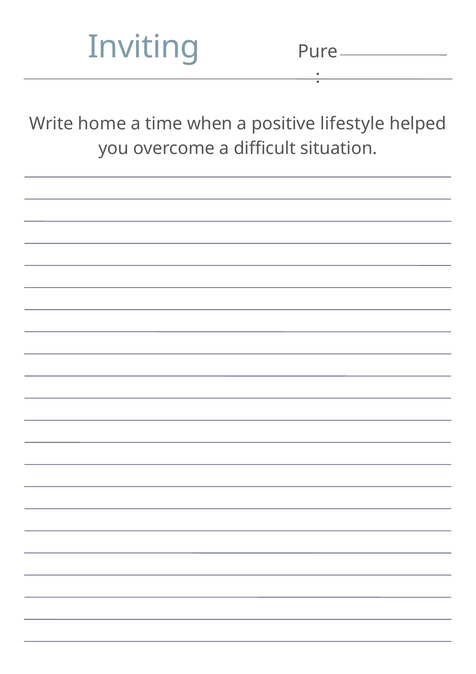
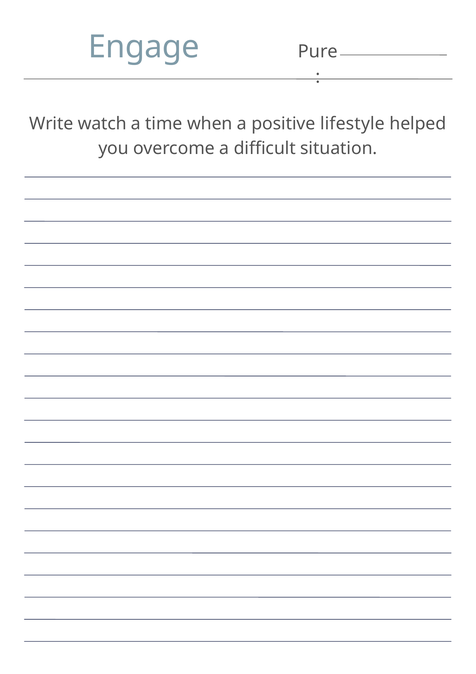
Inviting: Inviting -> Engage
home: home -> watch
